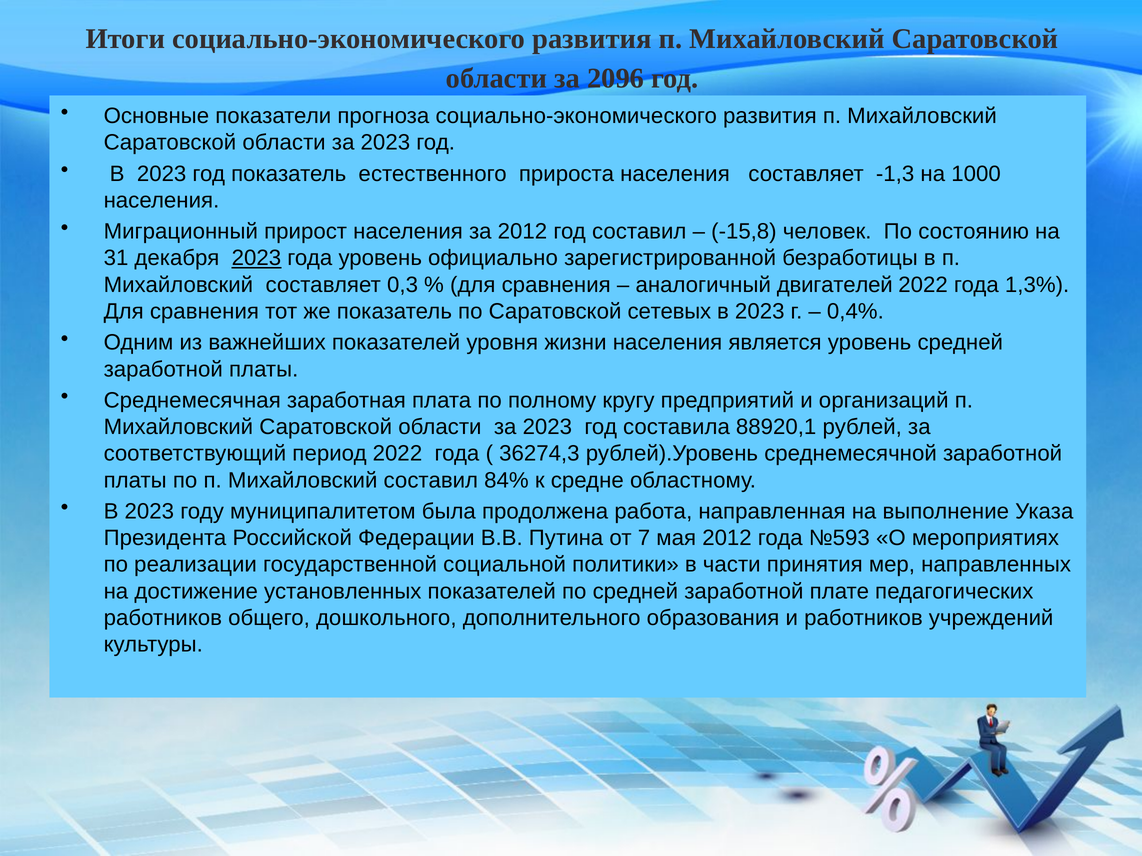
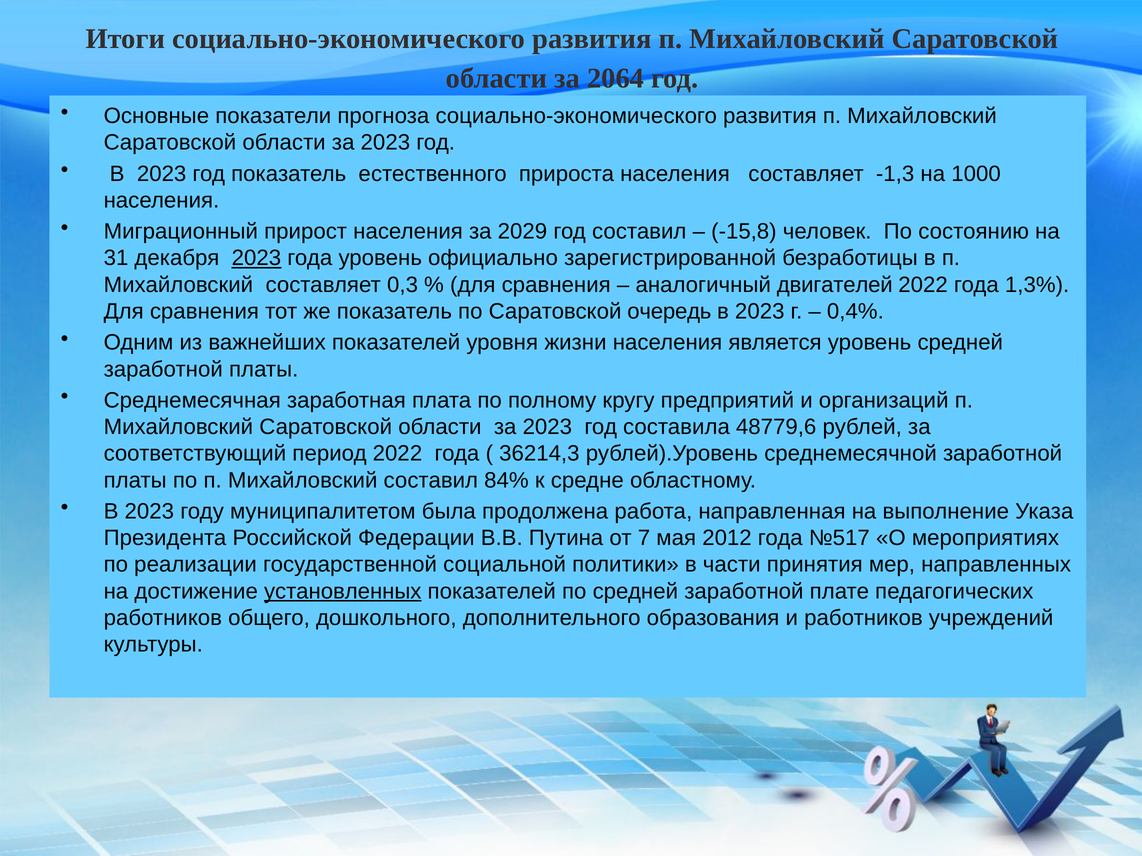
2096: 2096 -> 2064
за 2012: 2012 -> 2029
сетевых: сетевых -> очередь
88920,1: 88920,1 -> 48779,6
36274,3: 36274,3 -> 36214,3
№593: №593 -> №517
установленных underline: none -> present
